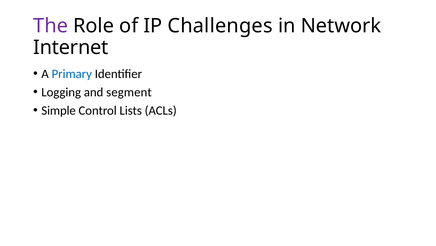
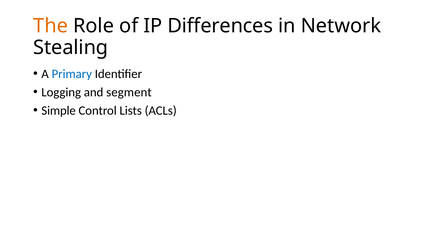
The colour: purple -> orange
Challenges: Challenges -> Differences
Internet: Internet -> Stealing
